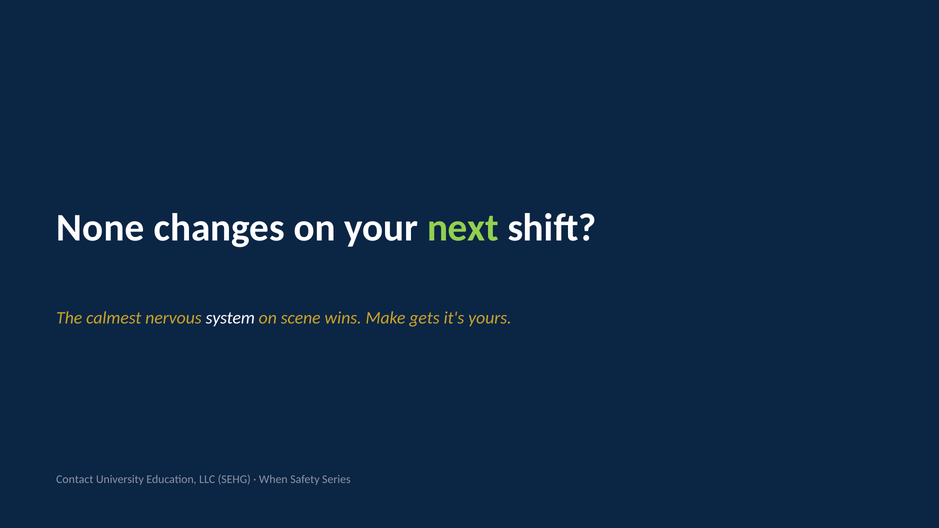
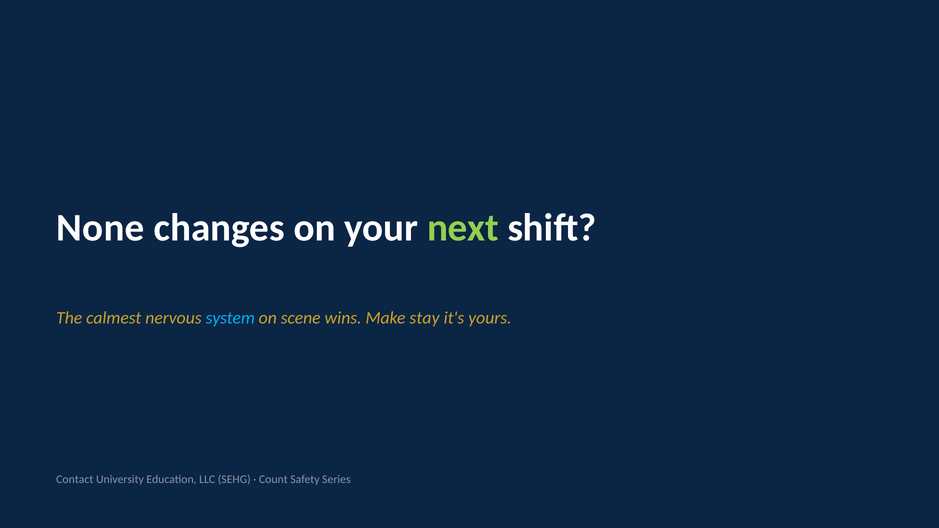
system colour: white -> light blue
gets: gets -> stay
When: When -> Count
